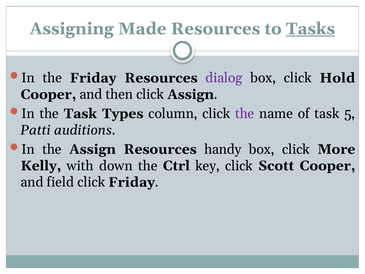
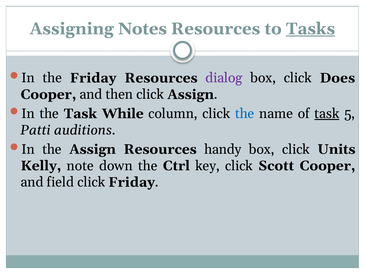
Made: Made -> Notes
Hold: Hold -> Does
Types: Types -> While
the at (245, 114) colour: purple -> blue
task at (327, 114) underline: none -> present
More: More -> Units
with: with -> note
